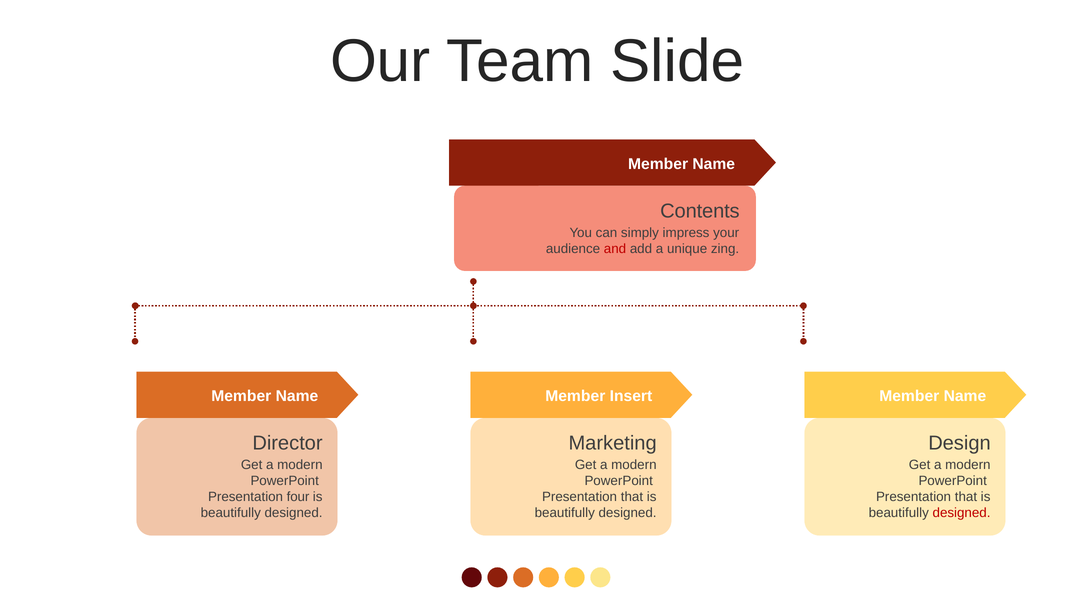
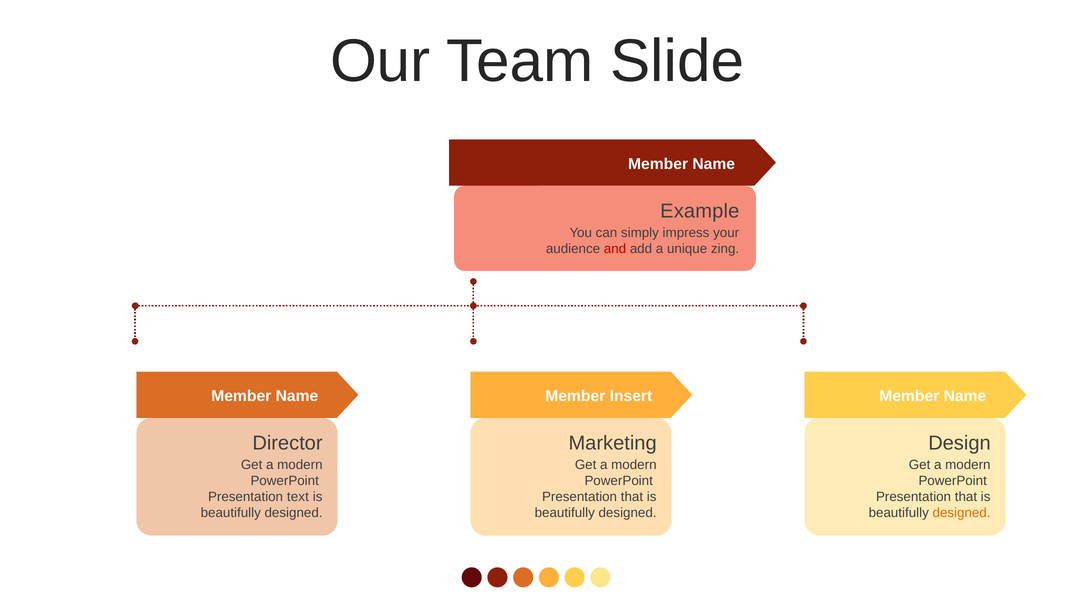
Contents: Contents -> Example
four: four -> text
designed at (962, 513) colour: red -> orange
